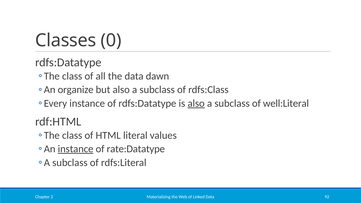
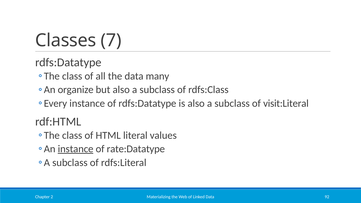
0: 0 -> 7
dawn: dawn -> many
also at (196, 103) underline: present -> none
well:Literal: well:Literal -> visit:Literal
